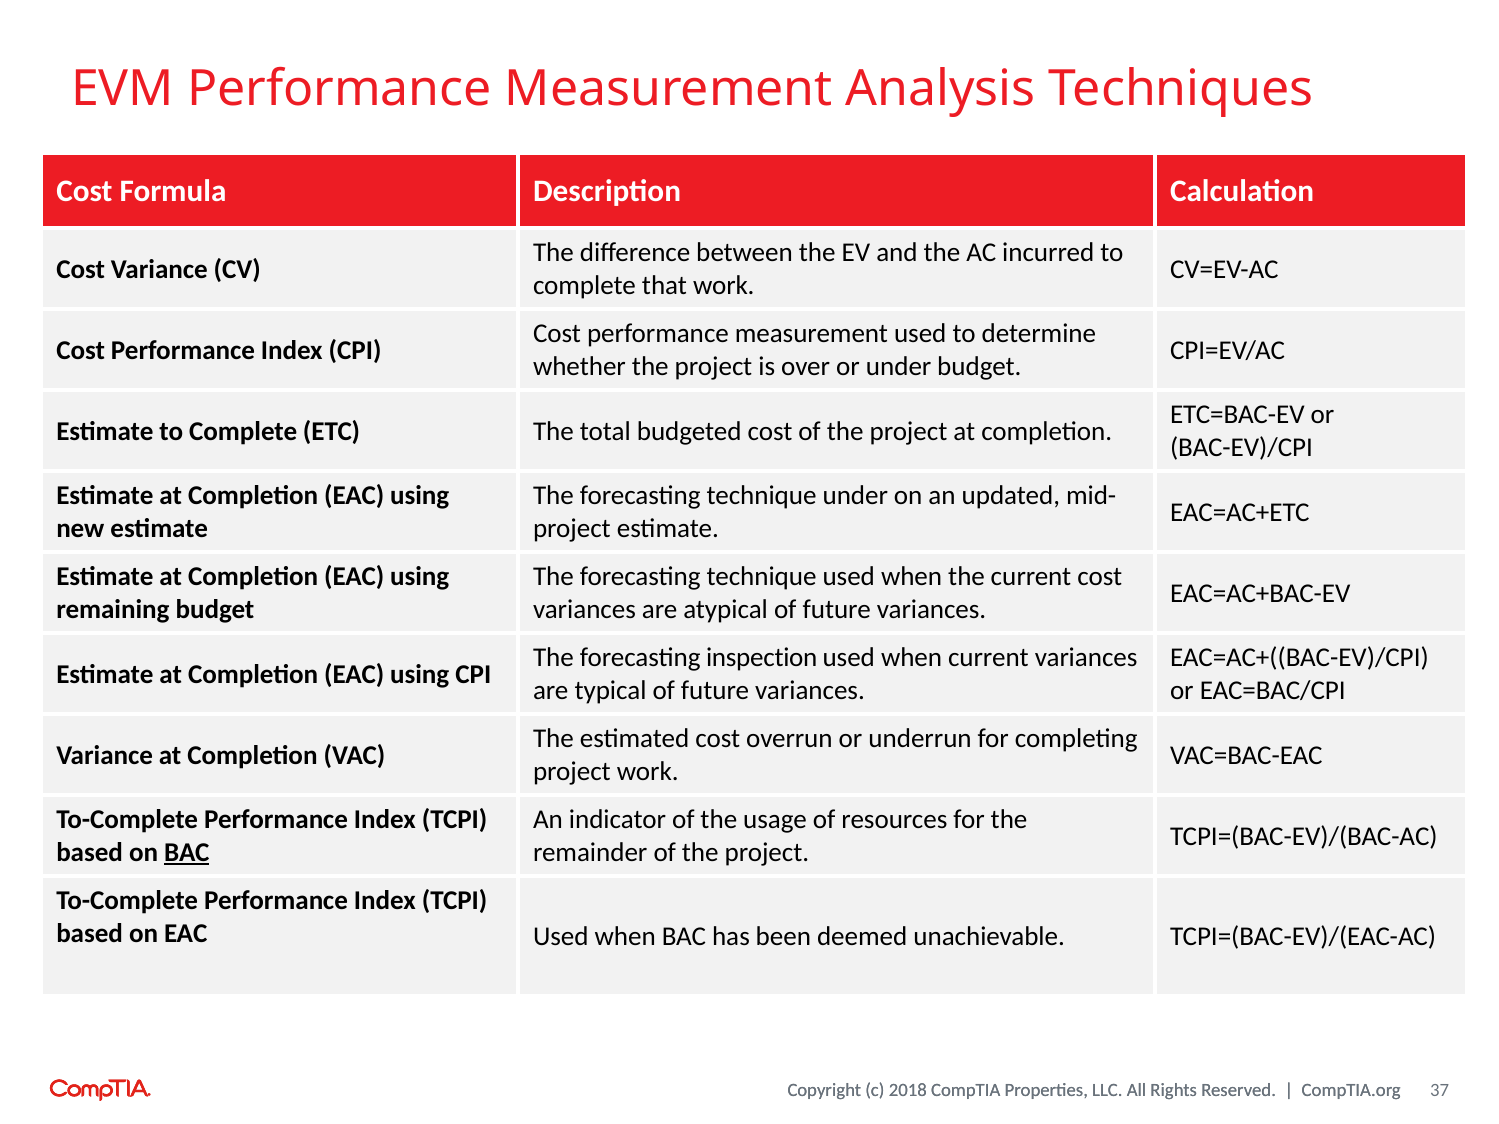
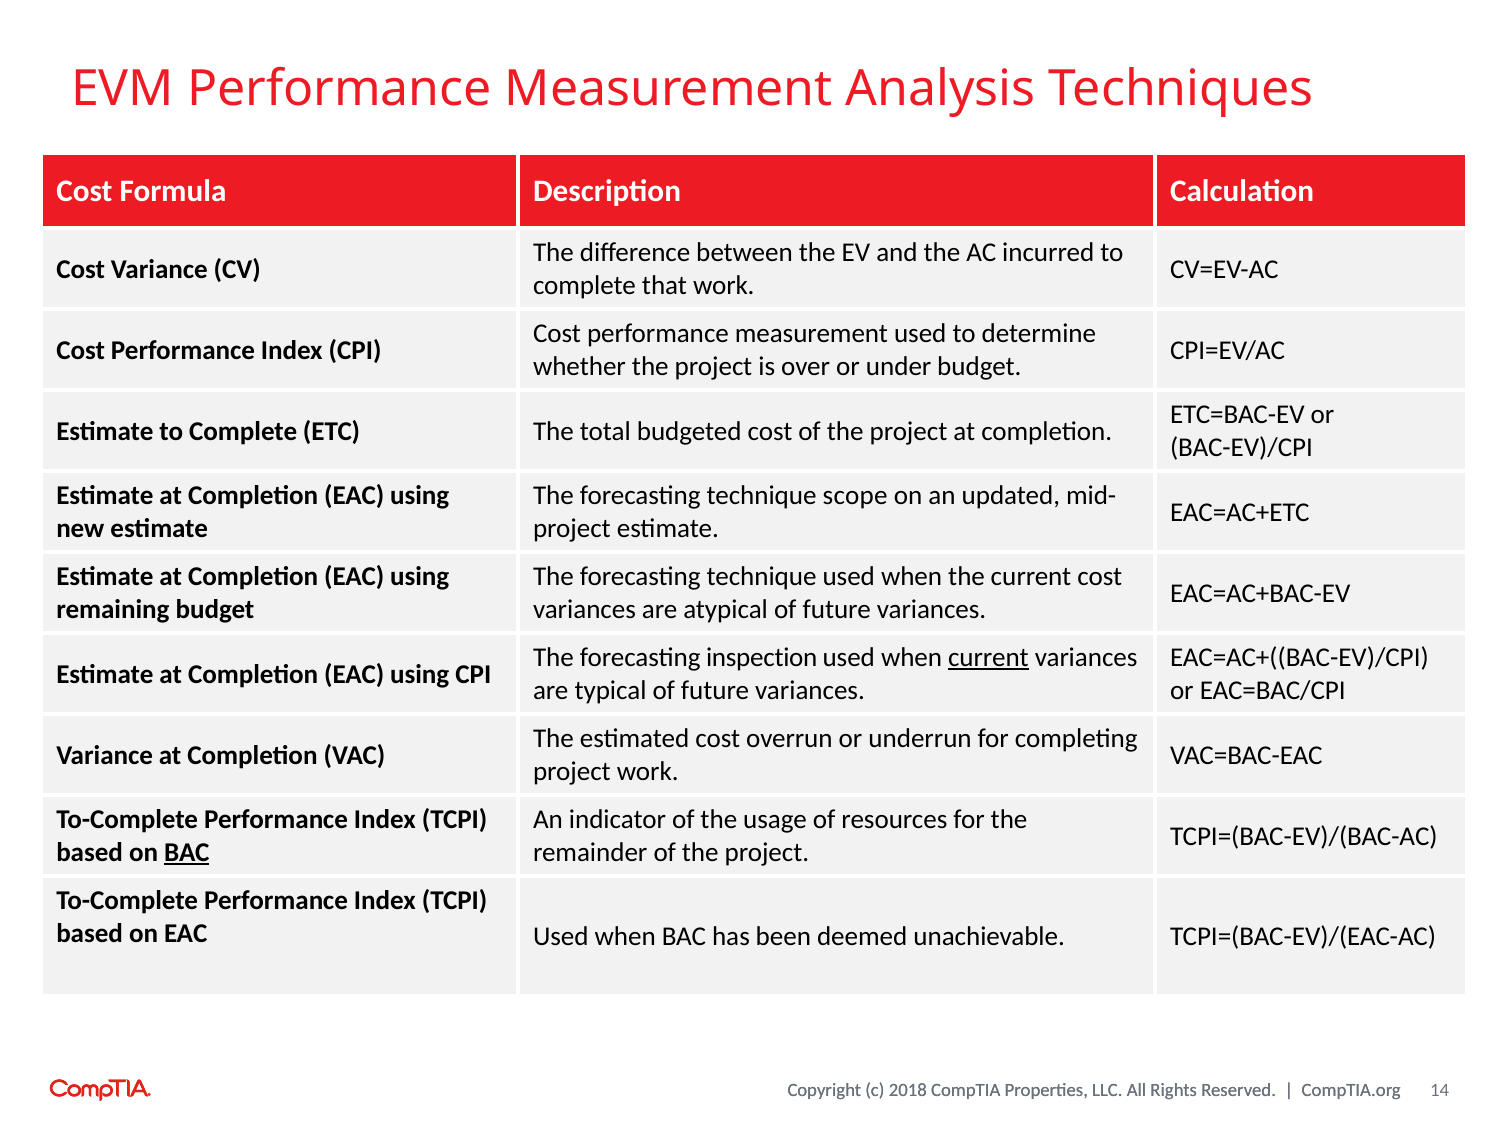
technique under: under -> scope
current at (988, 658) underline: none -> present
37: 37 -> 14
